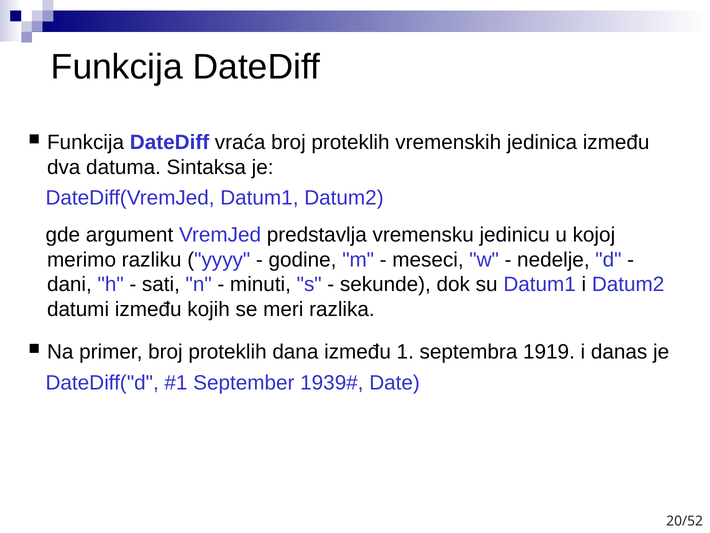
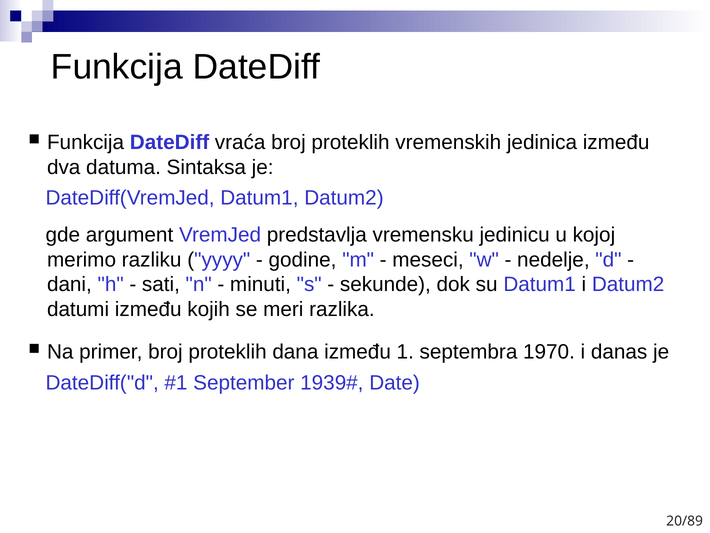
1919: 1919 -> 1970
20/52: 20/52 -> 20/89
